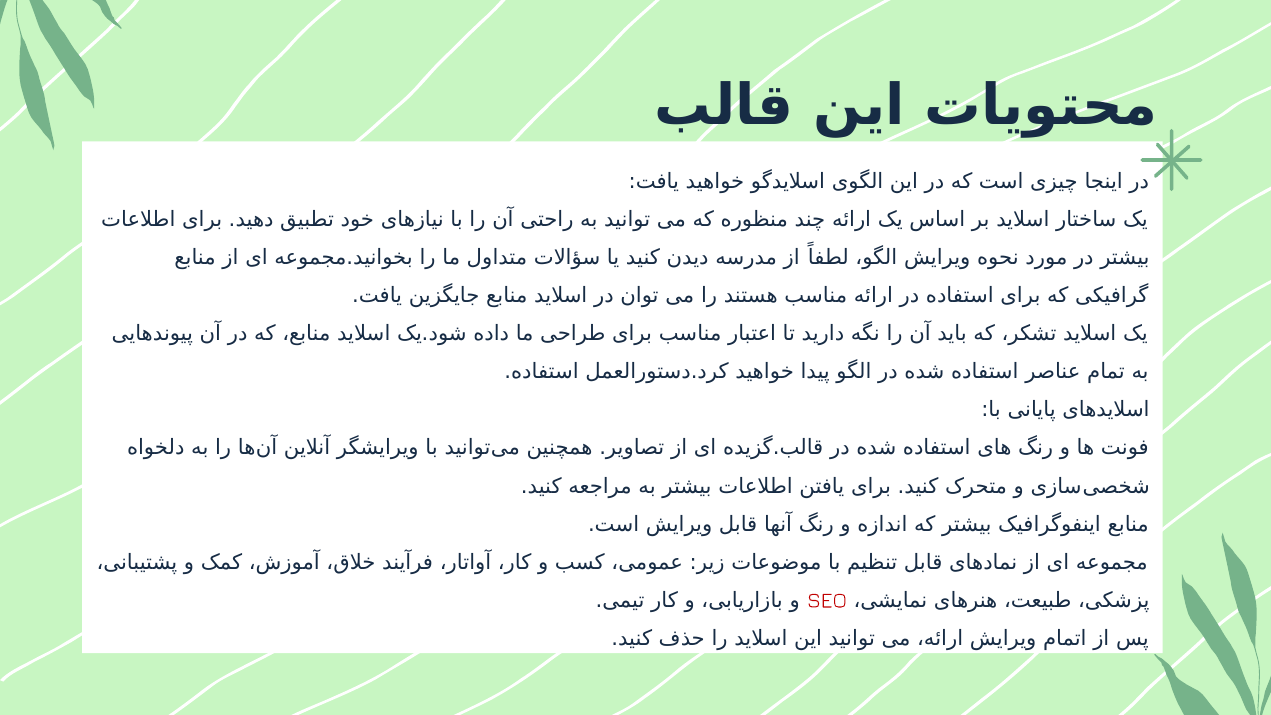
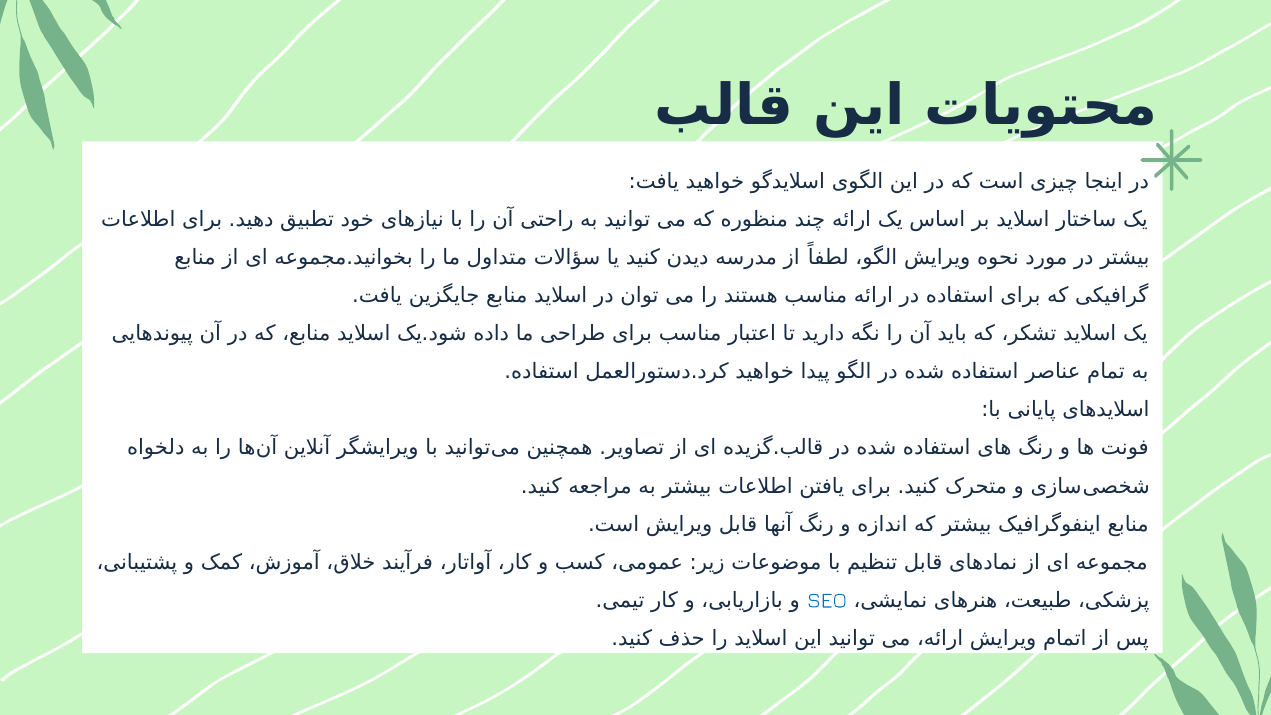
SEO colour: red -> blue
